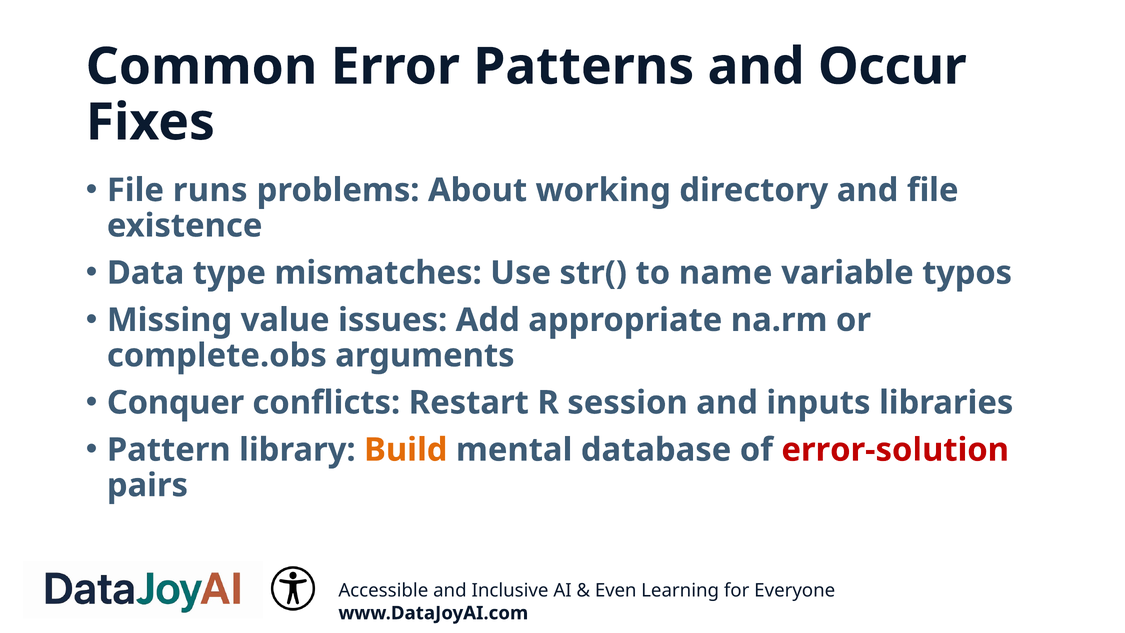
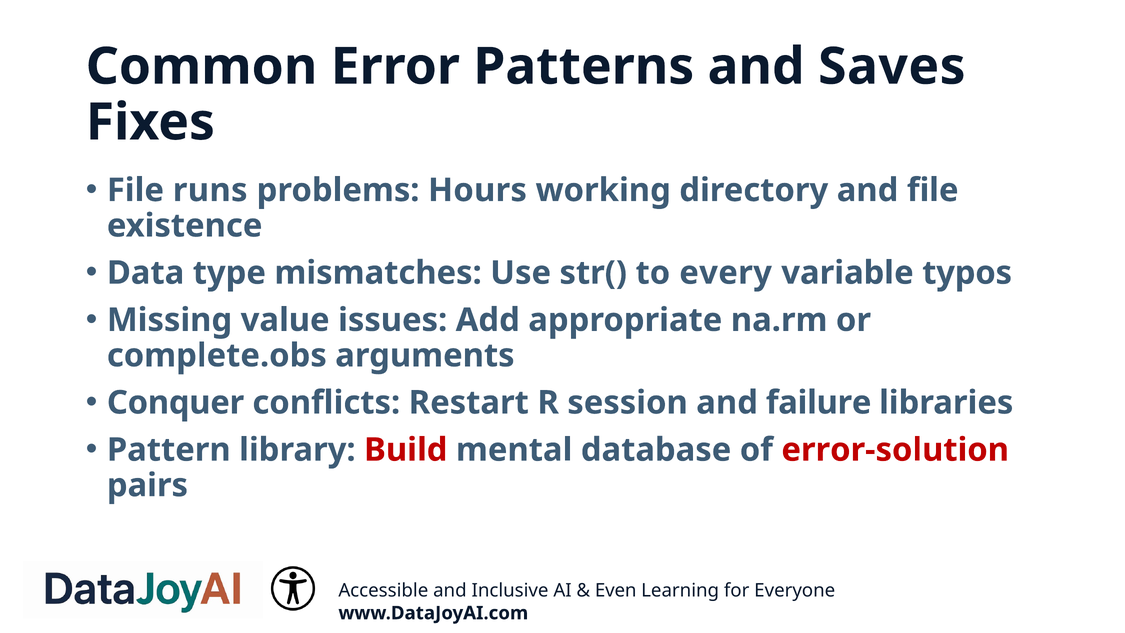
Occur: Occur -> Saves
About: About -> Hours
name: name -> every
inputs: inputs -> failure
Build colour: orange -> red
